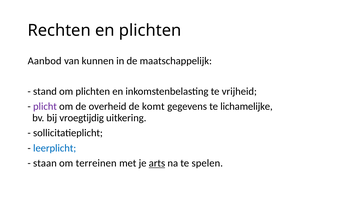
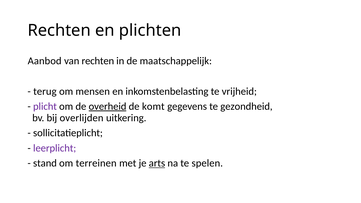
van kunnen: kunnen -> rechten
stand: stand -> terug
om plichten: plichten -> mensen
overheid underline: none -> present
lichamelijke: lichamelijke -> gezondheid
vroegtijdig: vroegtijdig -> overlijden
leerplicht colour: blue -> purple
staan: staan -> stand
